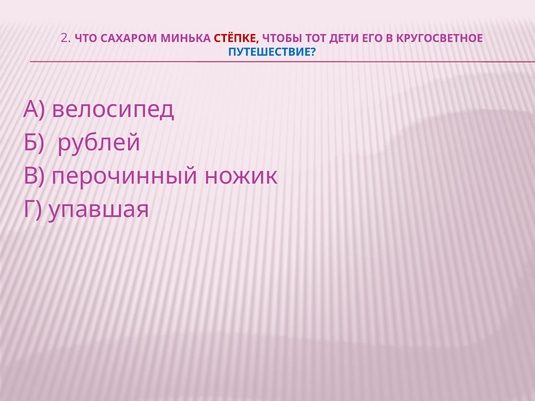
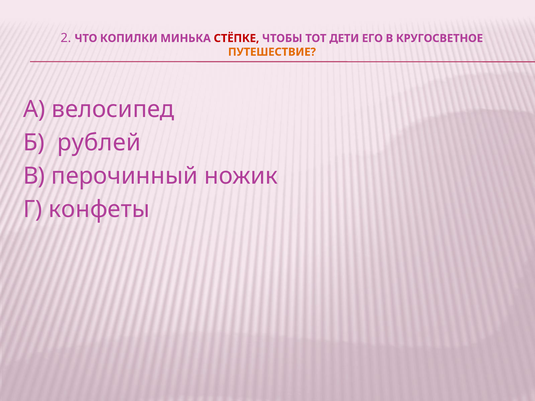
САХАРОМ: САХАРОМ -> КОПИЛКИ
ПУТЕШЕСТВИЕ colour: blue -> orange
упавшая: упавшая -> конфеты
